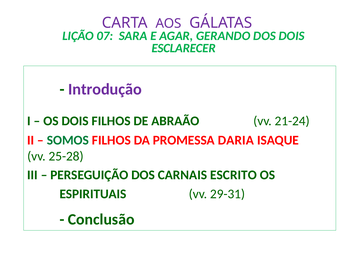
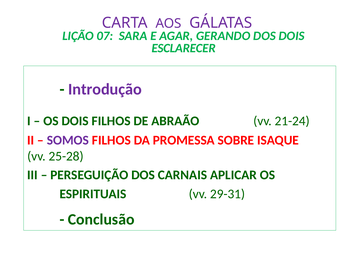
SOMOS colour: green -> purple
DARIA: DARIA -> SOBRE
ESCRITO: ESCRITO -> APLICAR
